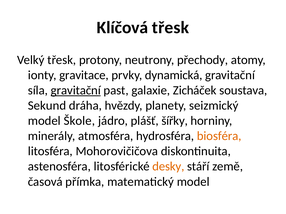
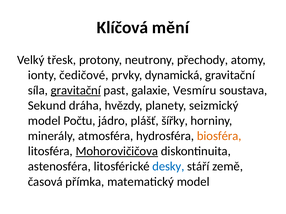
Klíčová třesk: třesk -> mění
gravitace: gravitace -> čedičové
Zicháček: Zicháček -> Vesmíru
Škole: Škole -> Počtu
Mohorovičičova underline: none -> present
desky colour: orange -> blue
